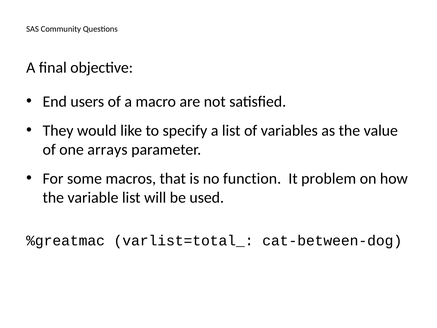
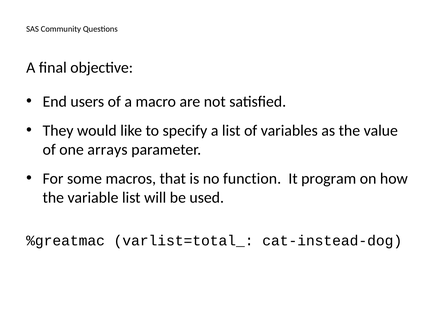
problem: problem -> program
cat-between-dog: cat-between-dog -> cat-instead-dog
